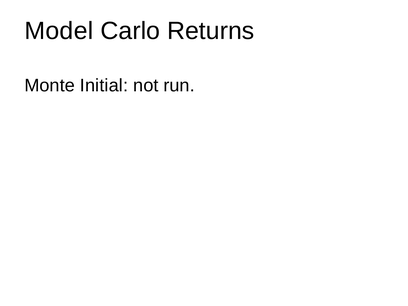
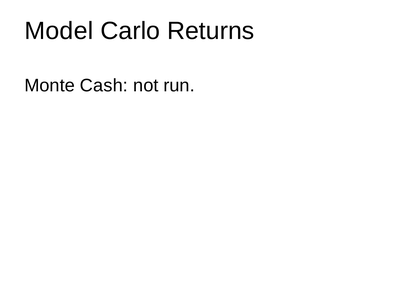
Initial: Initial -> Cash
